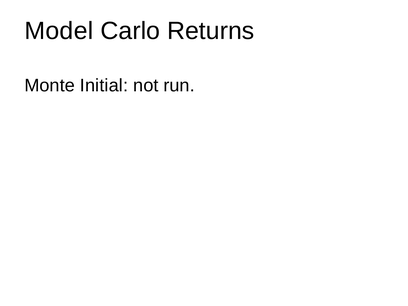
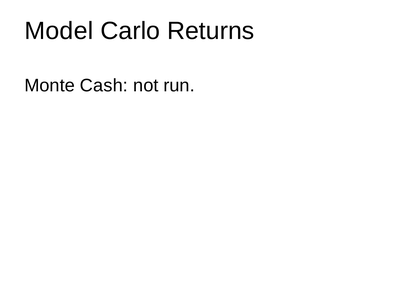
Initial: Initial -> Cash
